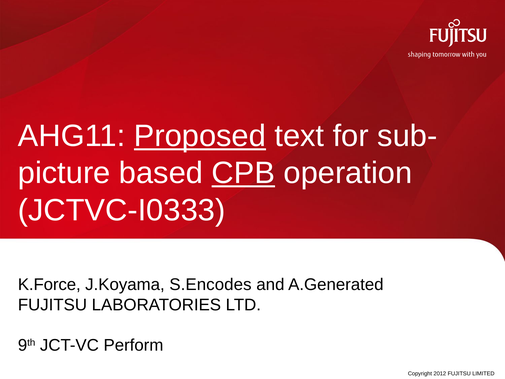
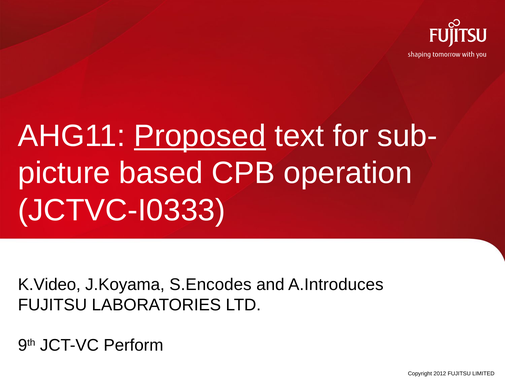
CPB underline: present -> none
K.Force: K.Force -> K.Video
A.Generated: A.Generated -> A.Introduces
